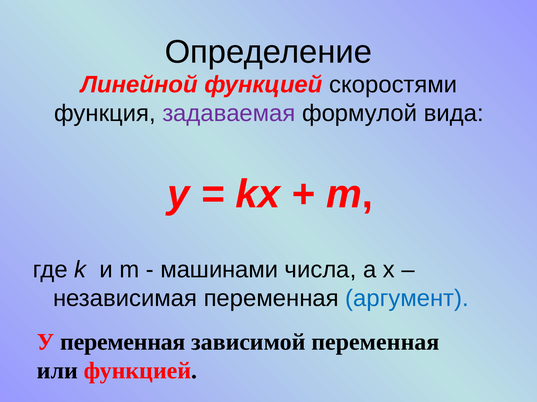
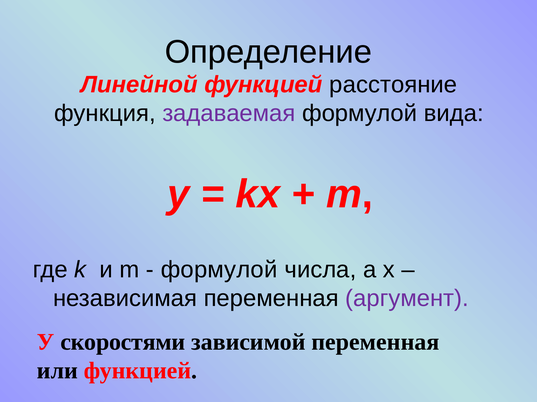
скоростями: скоростями -> расстояние
машинами at (219, 270): машинами -> формулой
аргумент colour: blue -> purple
У переменная: переменная -> скоростями
